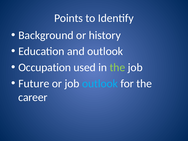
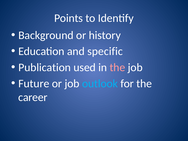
and outlook: outlook -> specific
Occupation: Occupation -> Publication
the at (117, 67) colour: light green -> pink
